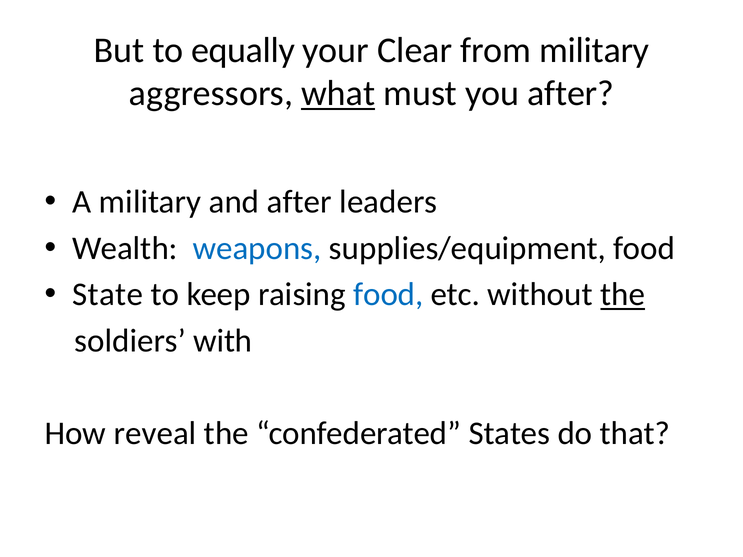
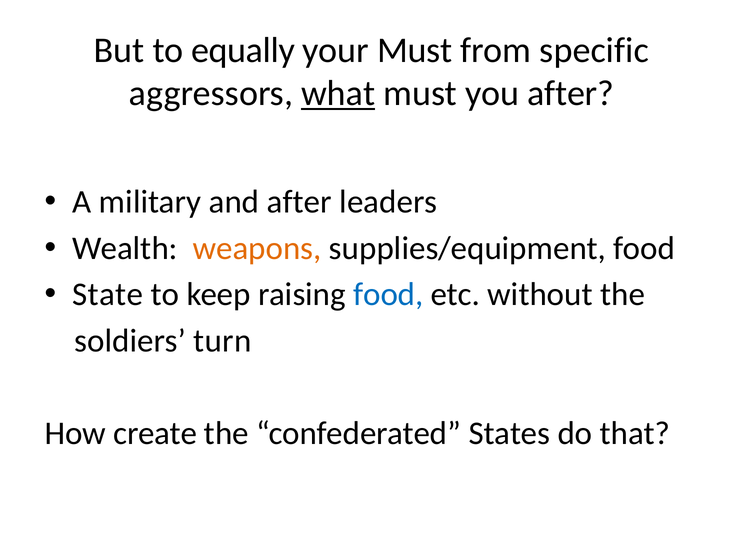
your Clear: Clear -> Must
from military: military -> specific
weapons colour: blue -> orange
the at (623, 295) underline: present -> none
with: with -> turn
reveal: reveal -> create
